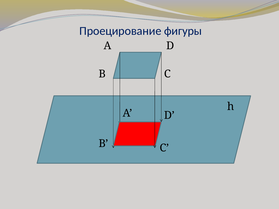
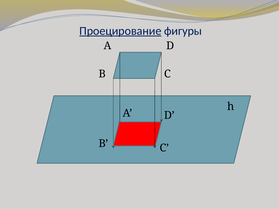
Проецирование underline: none -> present
